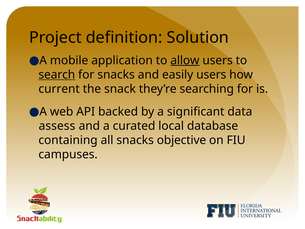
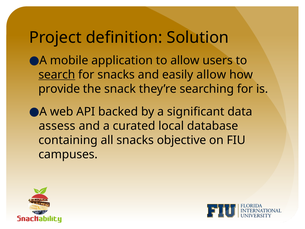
allow at (185, 60) underline: present -> none
easily users: users -> allow
current: current -> provide
